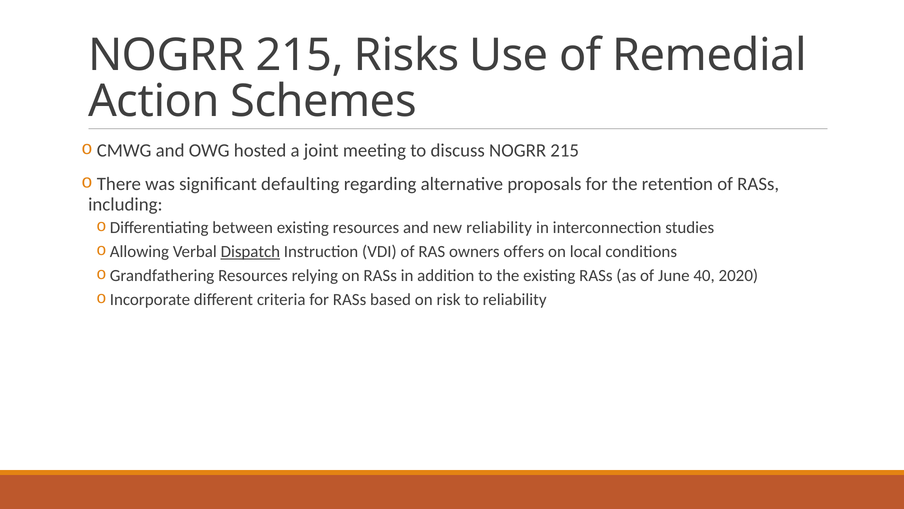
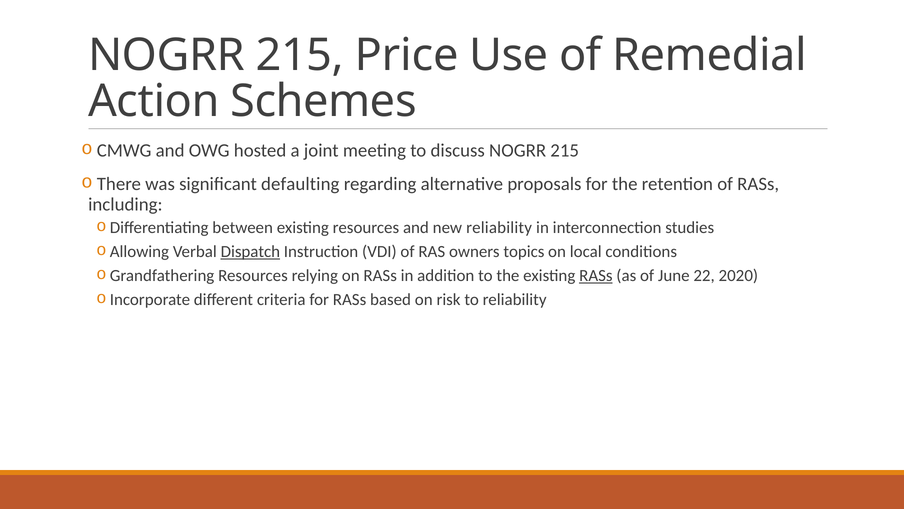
Risks: Risks -> Price
offers: offers -> topics
RASs at (596, 275) underline: none -> present
40: 40 -> 22
